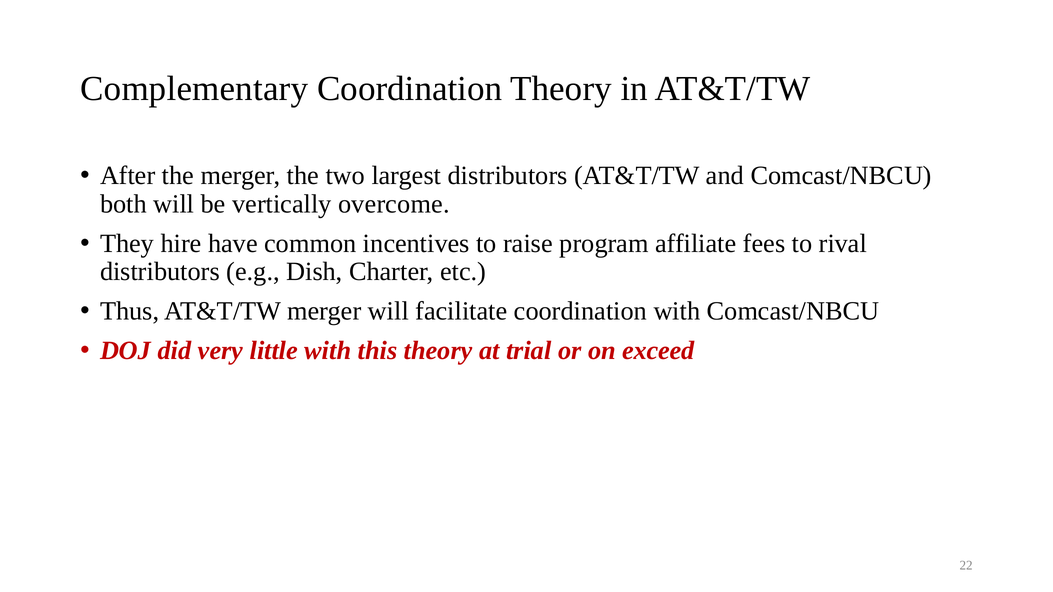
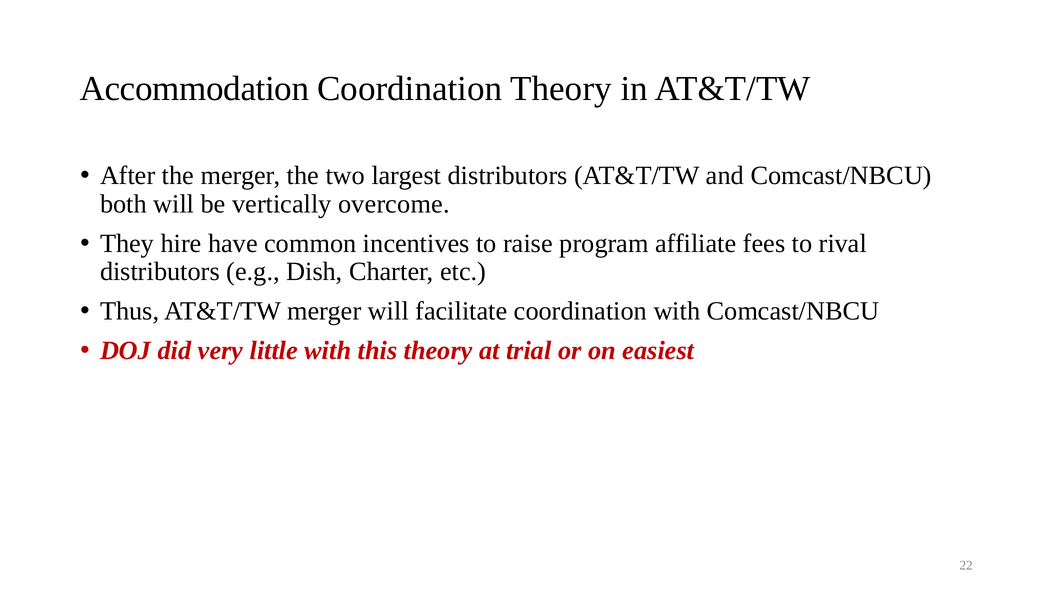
Complementary: Complementary -> Accommodation
exceed: exceed -> easiest
